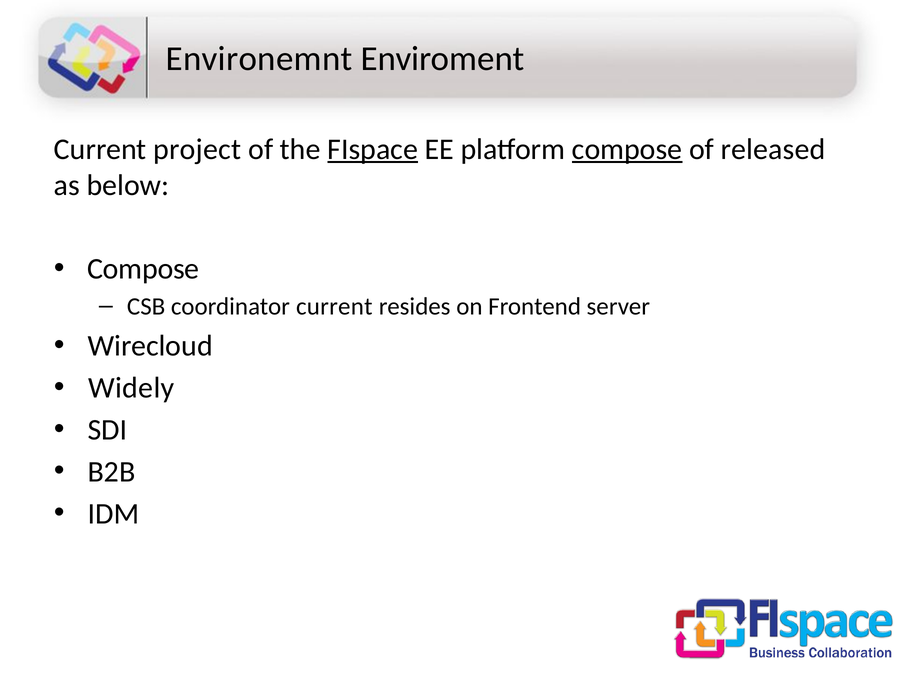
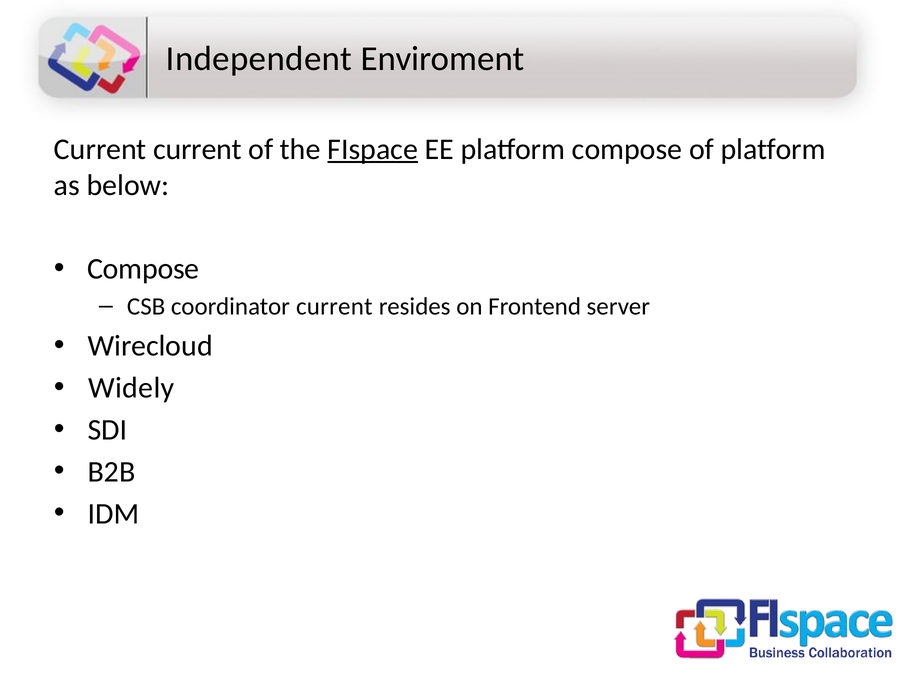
Environemnt: Environemnt -> Independent
Current project: project -> current
compose at (627, 149) underline: present -> none
of released: released -> platform
